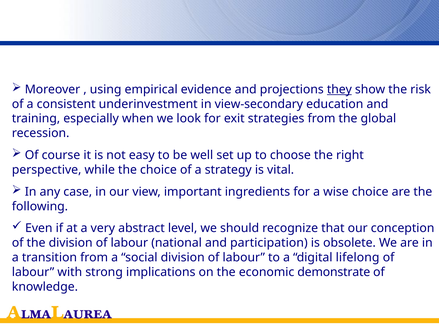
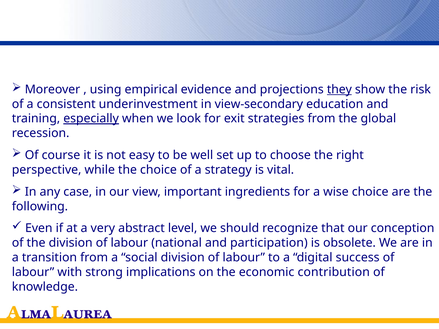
especially underline: none -> present
lifelong: lifelong -> success
demonstrate: demonstrate -> contribution
